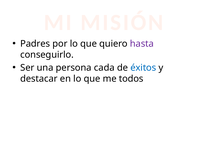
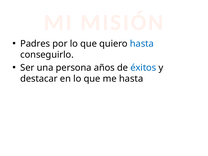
hasta at (142, 44) colour: purple -> blue
cada: cada -> años
me todos: todos -> hasta
